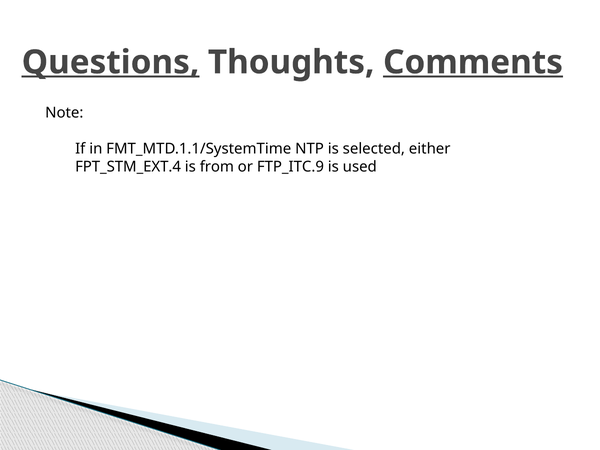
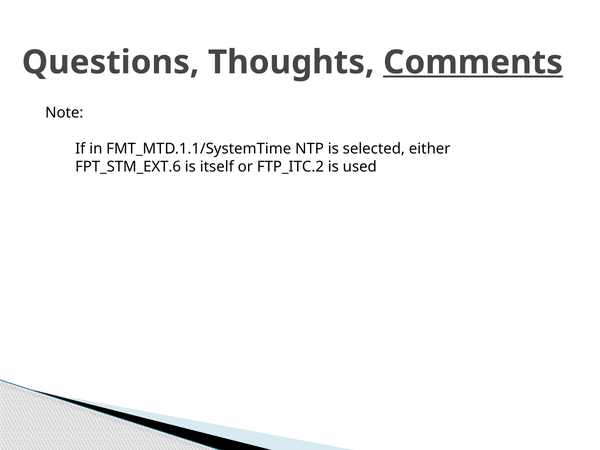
Questions underline: present -> none
FPT_STM_EXT.4: FPT_STM_EXT.4 -> FPT_STM_EXT.6
from: from -> itself
FTP_ITC.9: FTP_ITC.9 -> FTP_ITC.2
